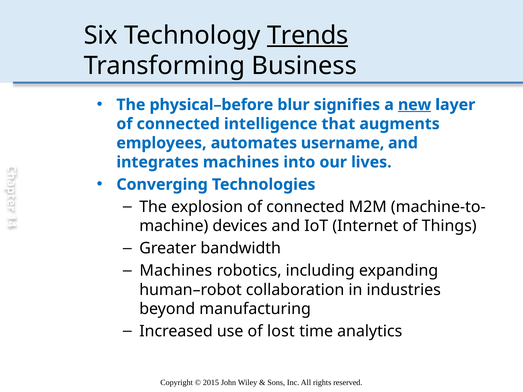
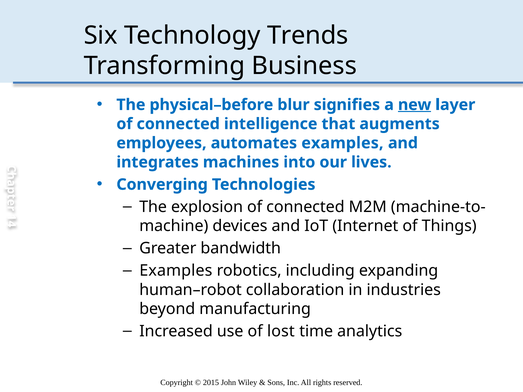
Trends underline: present -> none
automates username: username -> examples
Machines at (176, 271): Machines -> Examples
